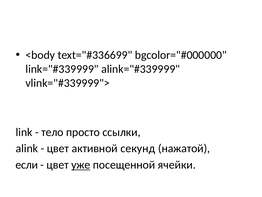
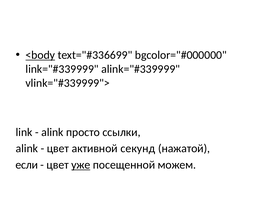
<body underline: none -> present
тело at (52, 132): тело -> alink
ячейки: ячейки -> можем
